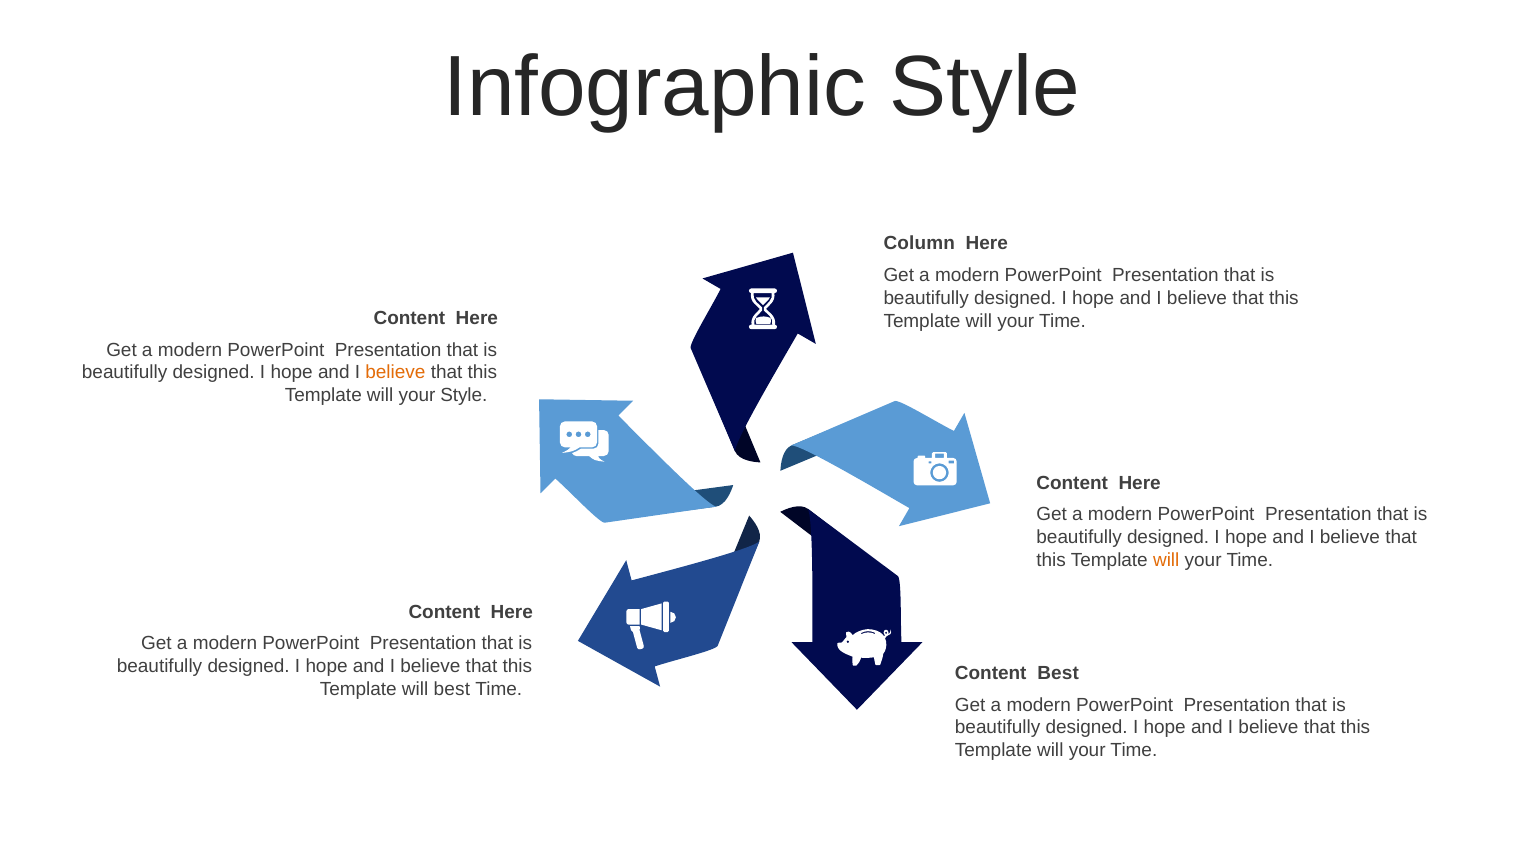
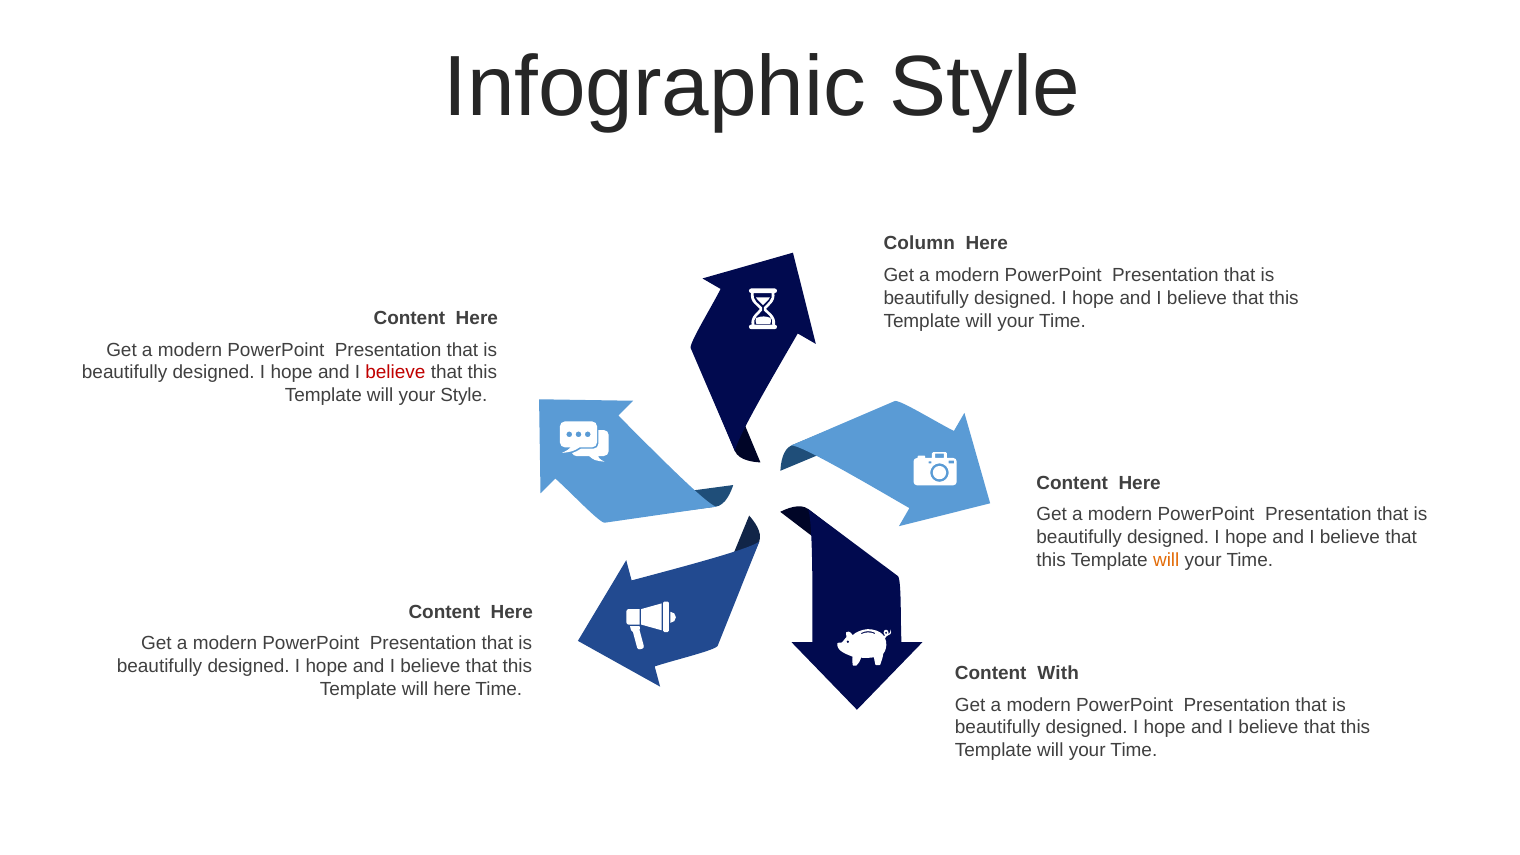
believe at (395, 373) colour: orange -> red
Content Best: Best -> With
will best: best -> here
